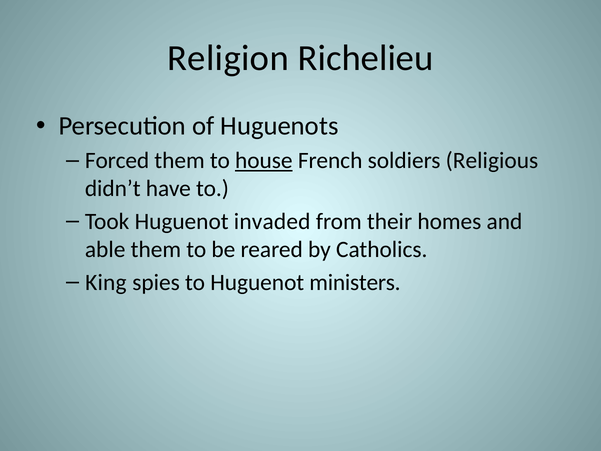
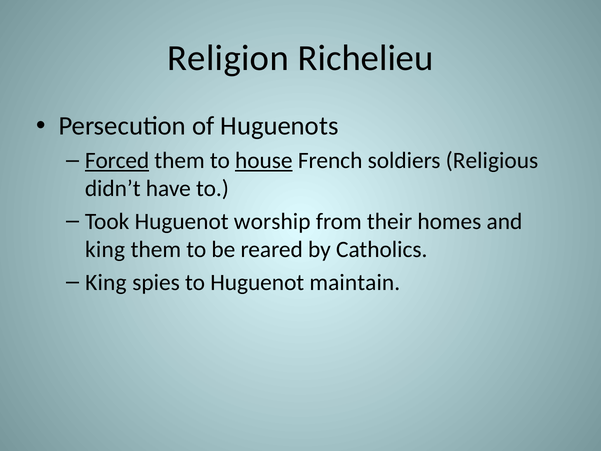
Forced underline: none -> present
invaded: invaded -> worship
able at (105, 249): able -> king
ministers: ministers -> maintain
